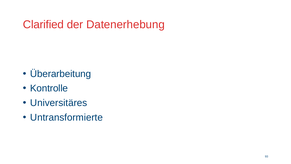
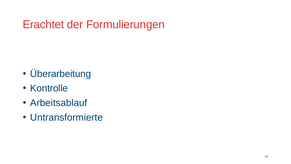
Clarified: Clarified -> Erachtet
Datenerhebung: Datenerhebung -> Formulierungen
Universitäres: Universitäres -> Arbeitsablauf
